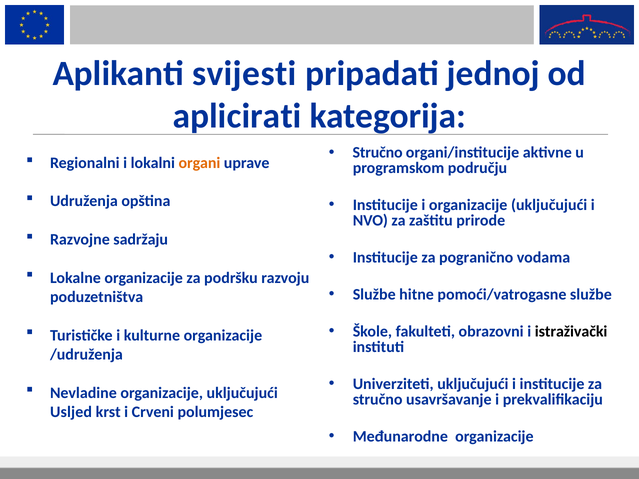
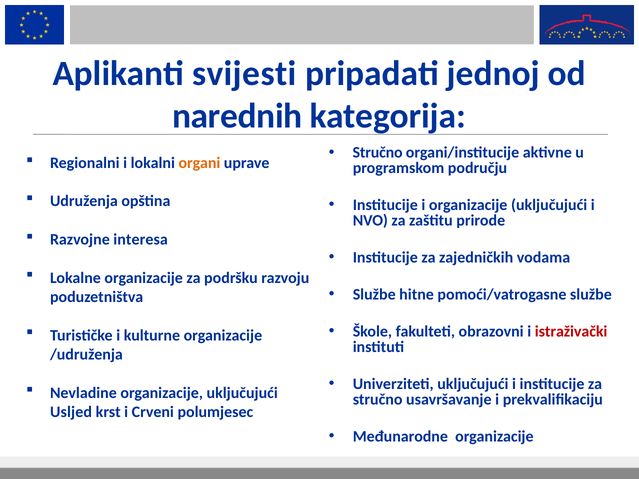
aplicirati: aplicirati -> narednih
sadržaju: sadržaju -> interesa
pogranično: pogranično -> zajedničkih
istraživački colour: black -> red
